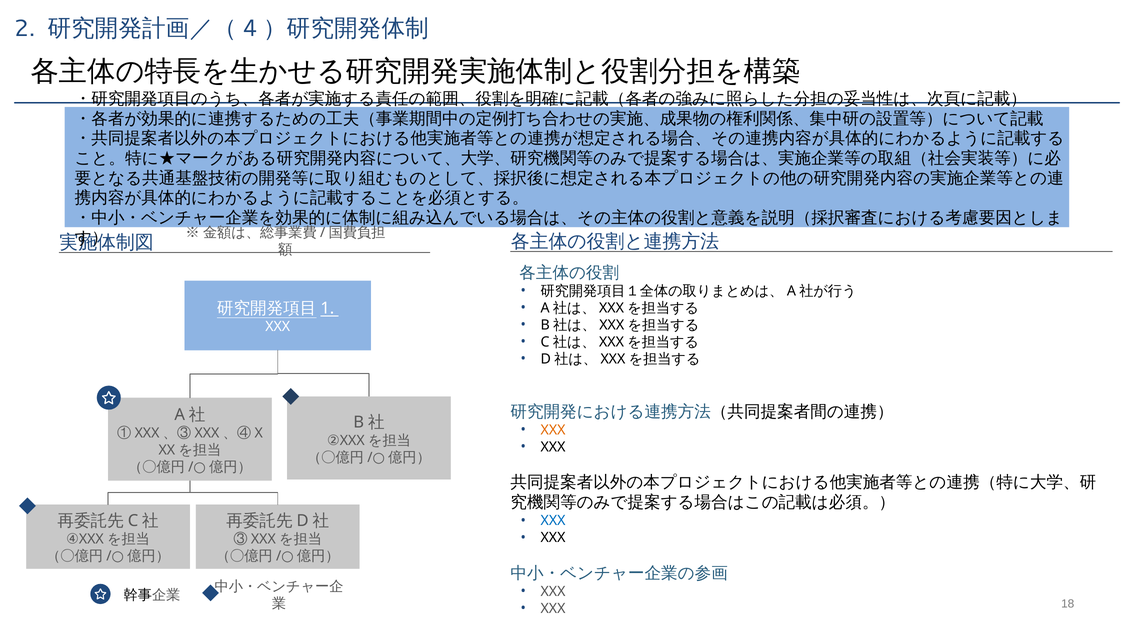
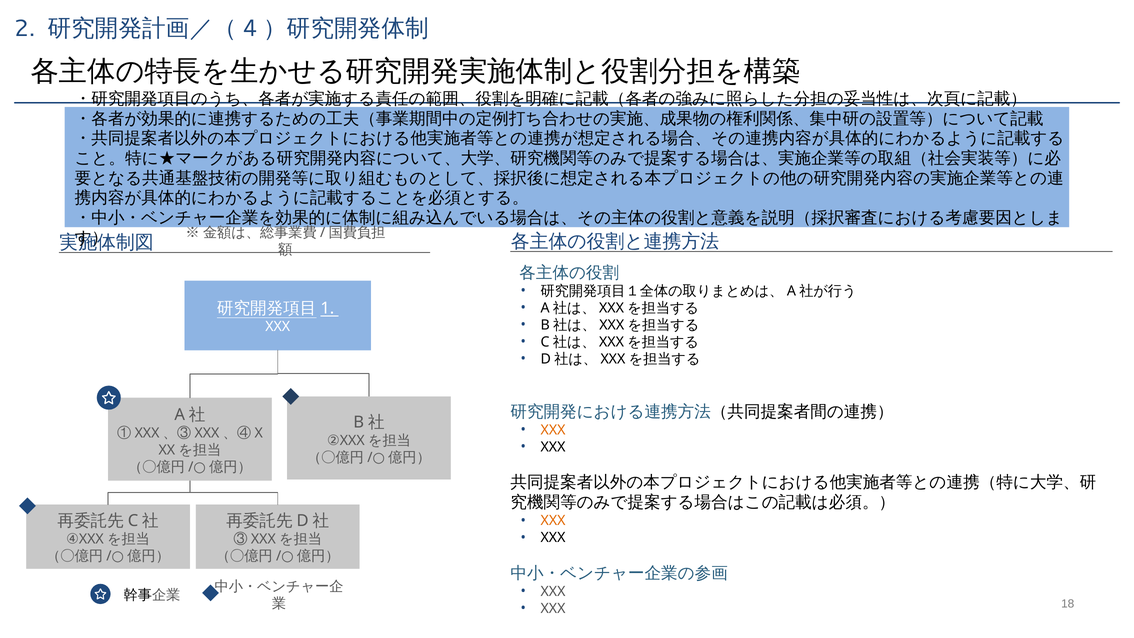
XXX at (553, 520) colour: blue -> orange
